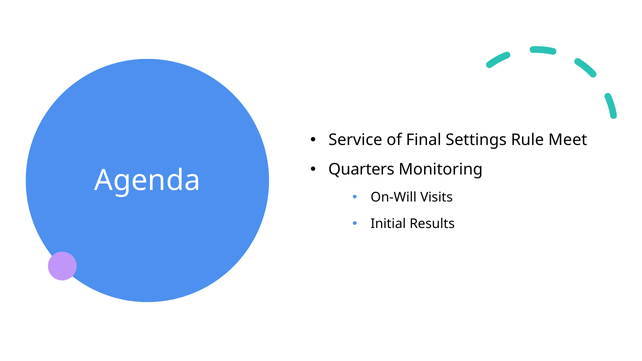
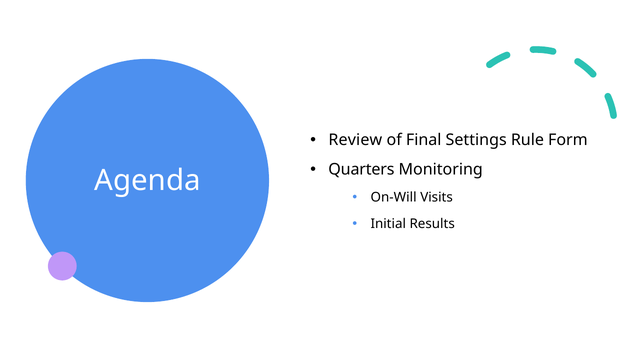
Service: Service -> Review
Meet: Meet -> Form
